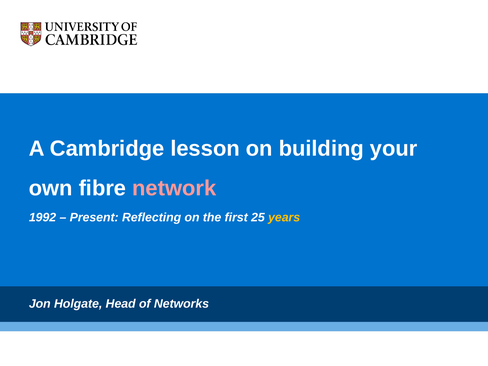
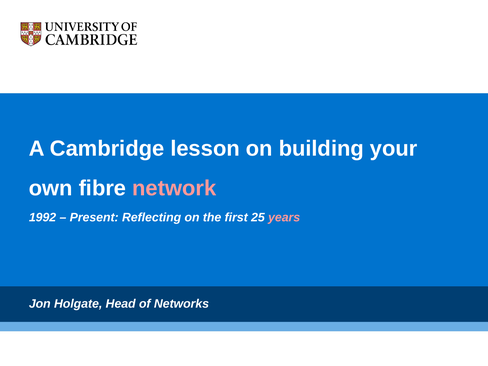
years colour: yellow -> pink
